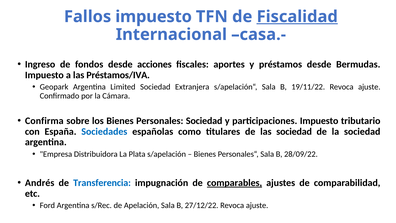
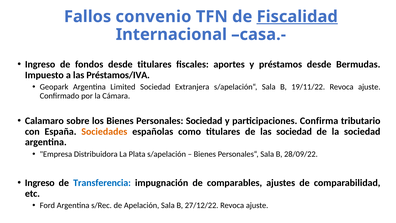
Fallos impuesto: impuesto -> convenio
desde acciones: acciones -> titulares
Confirma: Confirma -> Calamaro
participaciones Impuesto: Impuesto -> Confirma
Sociedades colour: blue -> orange
Andrés at (40, 183): Andrés -> Ingreso
comparables underline: present -> none
